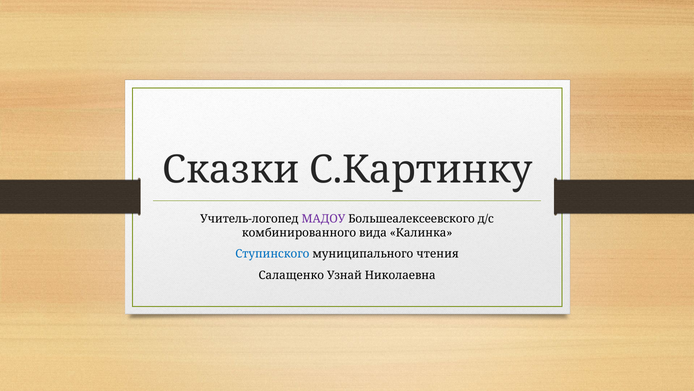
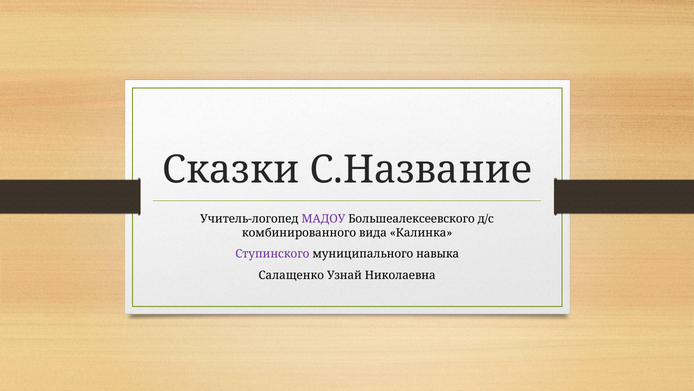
С.Картинку: С.Картинку -> С.Название
Ступинского colour: blue -> purple
чтения: чтения -> навыка
